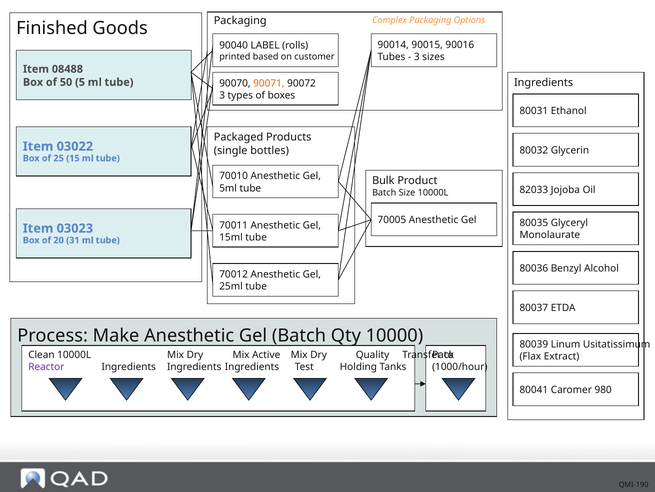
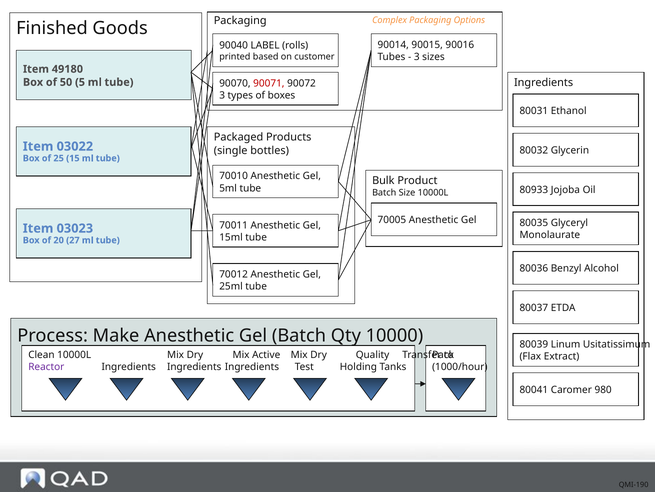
08488: 08488 -> 49180
90071 colour: orange -> red
82033: 82033 -> 80933
31: 31 -> 27
